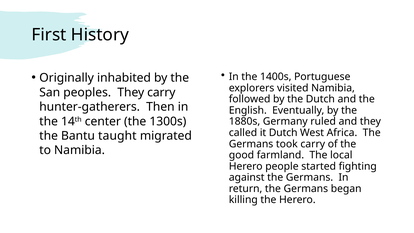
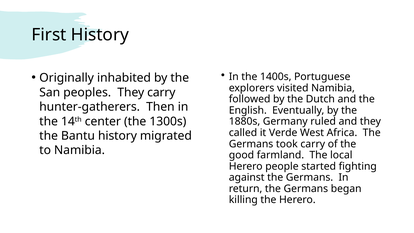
it Dutch: Dutch -> Verde
Bantu taught: taught -> history
